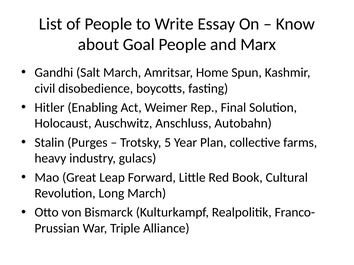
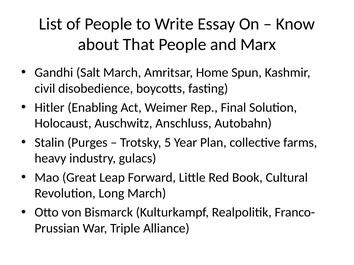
Goal: Goal -> That
